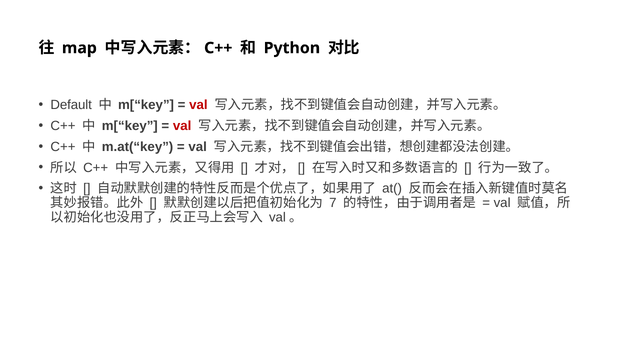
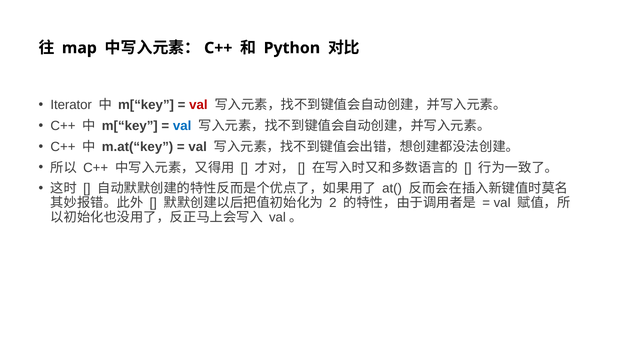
Default: Default -> Iterator
val at (182, 126) colour: red -> blue
7: 7 -> 2
